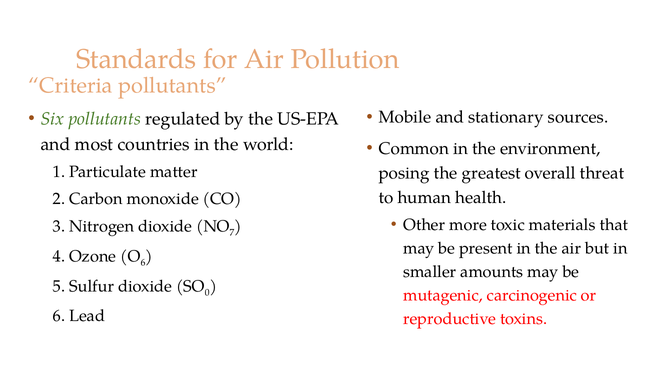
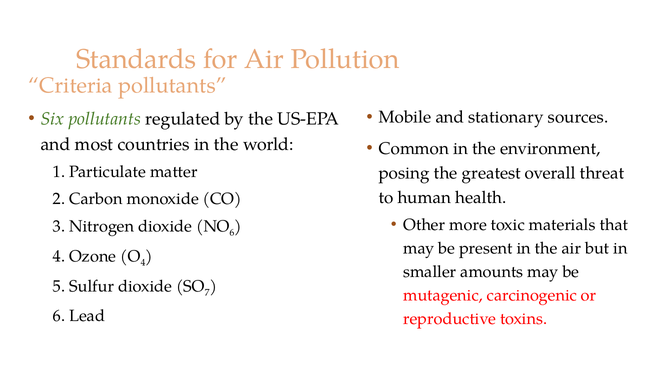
7 at (232, 232): 7 -> 6
6 at (143, 262): 6 -> 4
0: 0 -> 7
